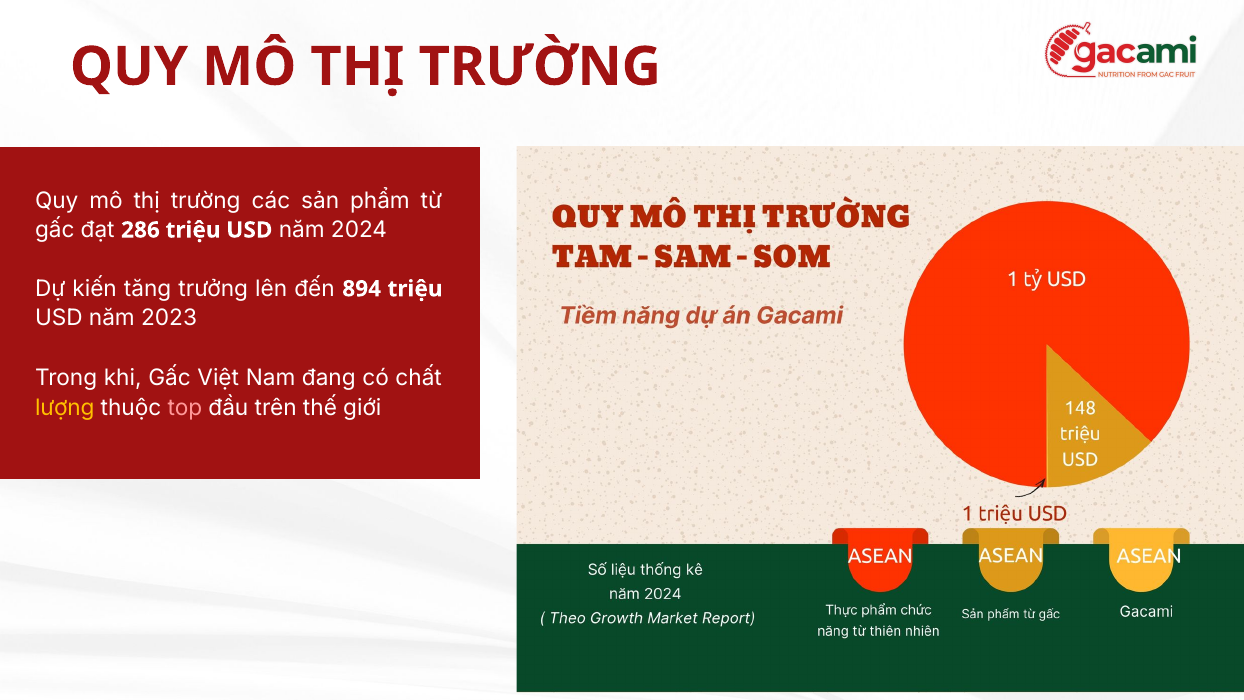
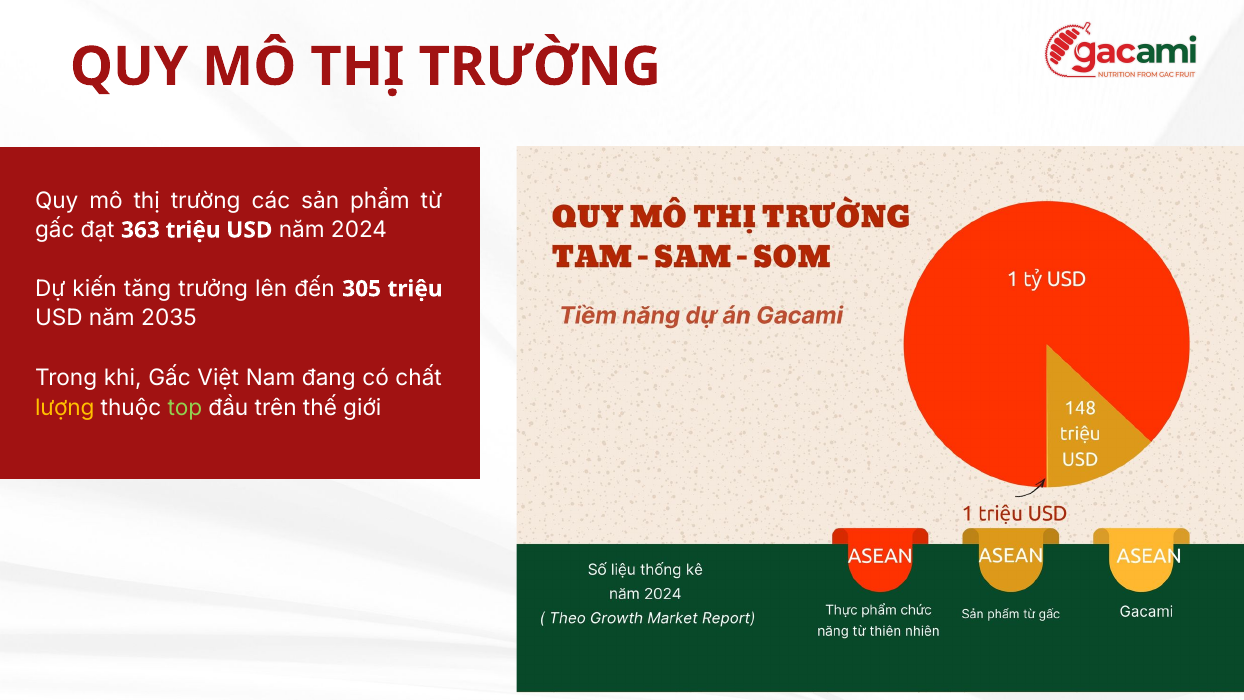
286: 286 -> 363
894: 894 -> 305
2023: 2023 -> 2035
top colour: pink -> light green
